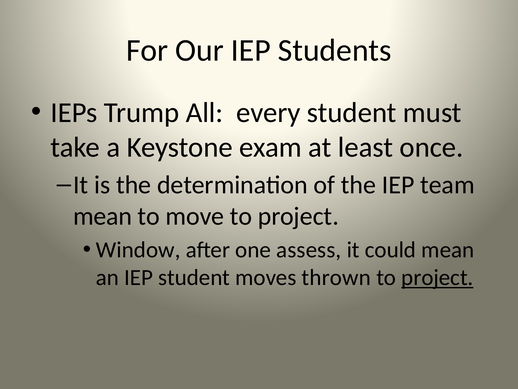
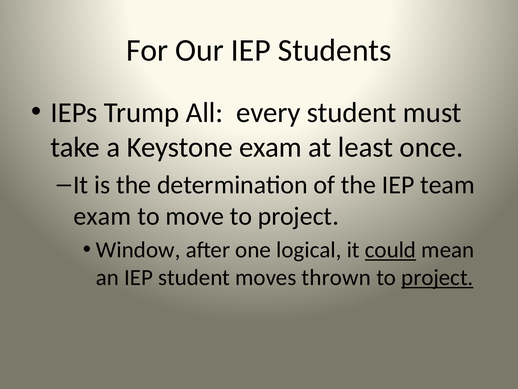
mean at (103, 216): mean -> exam
assess: assess -> logical
could underline: none -> present
